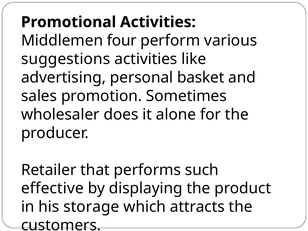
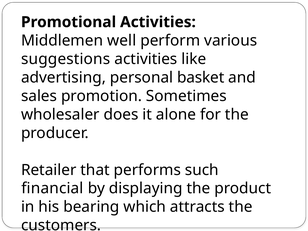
four: four -> well
effective: effective -> financial
storage: storage -> bearing
